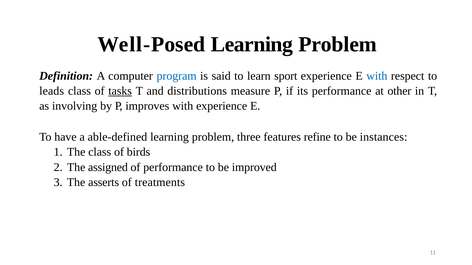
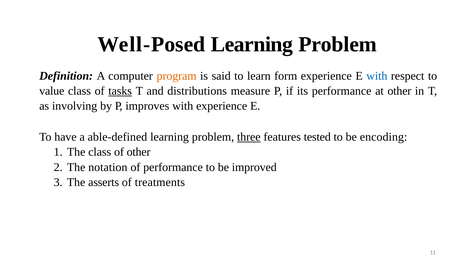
program colour: blue -> orange
sport: sport -> form
leads: leads -> value
three underline: none -> present
refine: refine -> tested
instances: instances -> encoding
of birds: birds -> other
assigned: assigned -> notation
